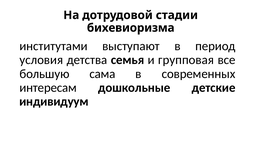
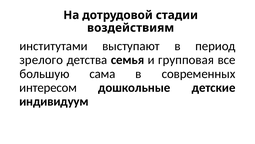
бихевиоризма: бихевиоризма -> воздействиям
условия: условия -> зрелого
интересам: интересам -> интересом
